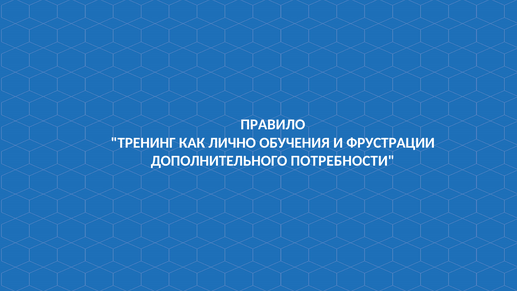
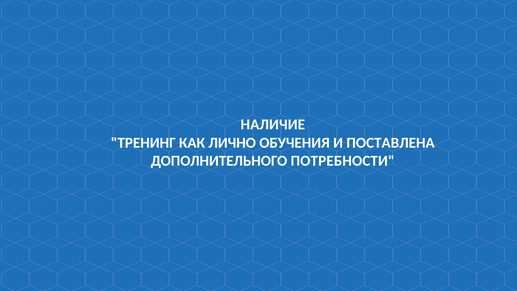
ПРАВИЛО: ПРАВИЛО -> НАЛИЧИЕ
ФРУСТРАЦИИ: ФРУСТРАЦИИ -> ПОСТАВЛЕНА
